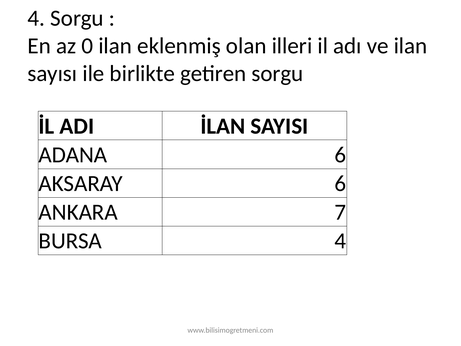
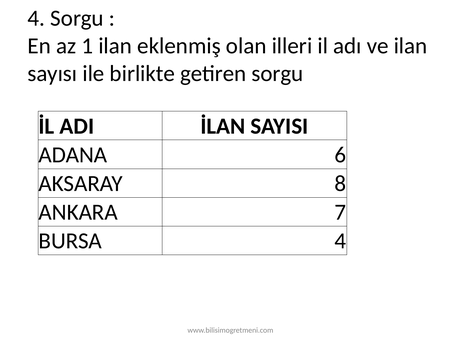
0: 0 -> 1
AKSARAY 6: 6 -> 8
